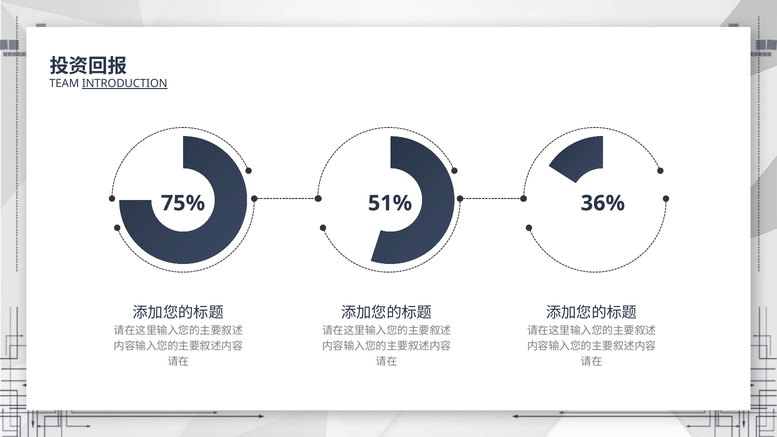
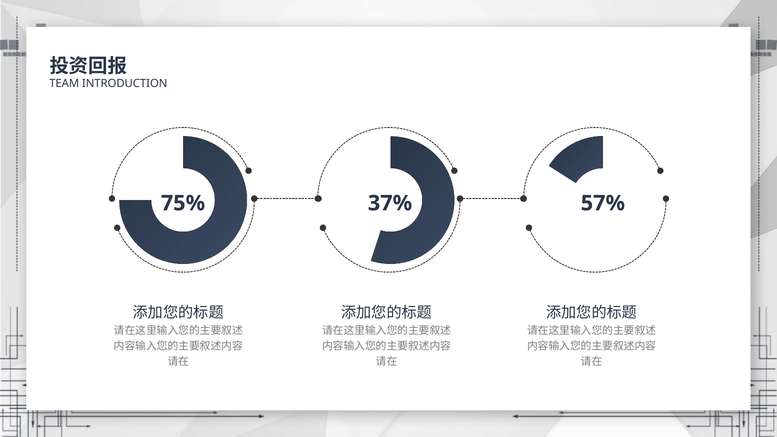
INTRODUCTION underline: present -> none
51%: 51% -> 37%
36%: 36% -> 57%
